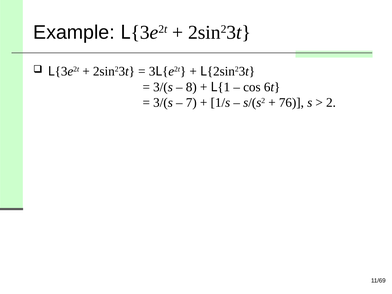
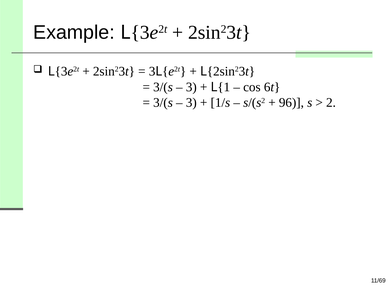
8 at (191, 87): 8 -> 3
7 at (191, 103): 7 -> 3
76: 76 -> 96
